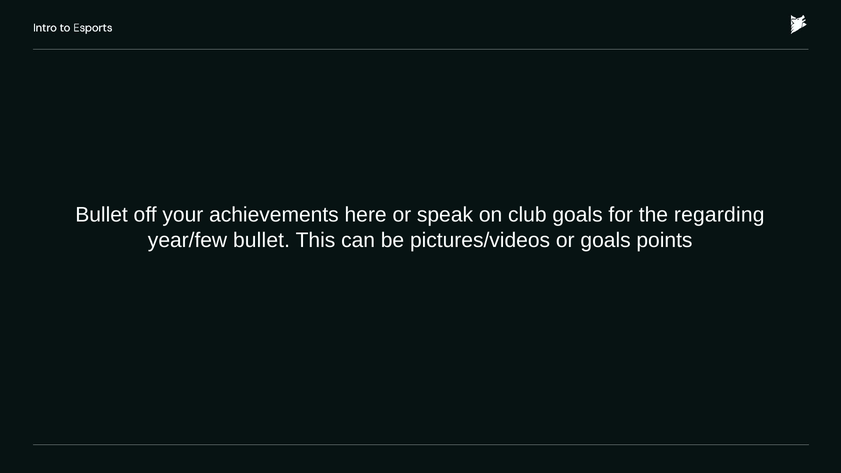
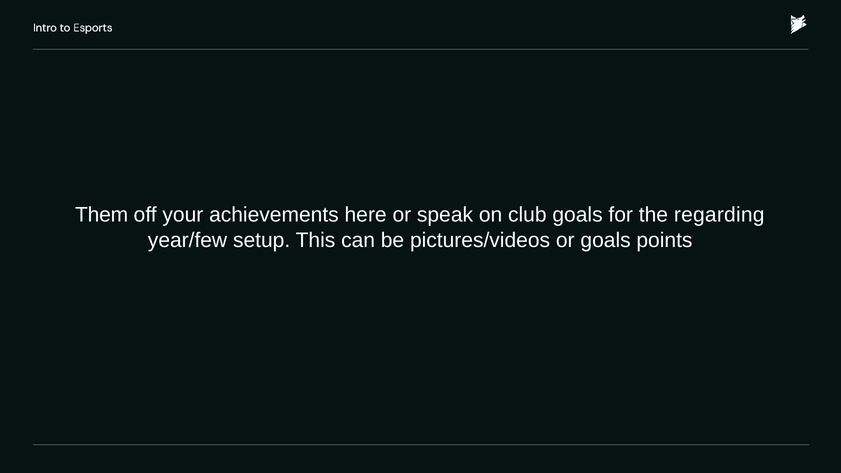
Bullet at (102, 215): Bullet -> Them
year/few bullet: bullet -> setup
